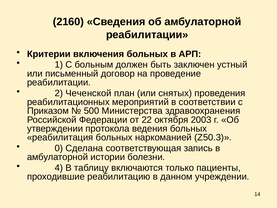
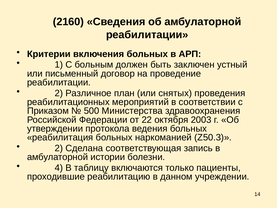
Чеченской: Чеченской -> Различное
0 at (59, 148): 0 -> 2
